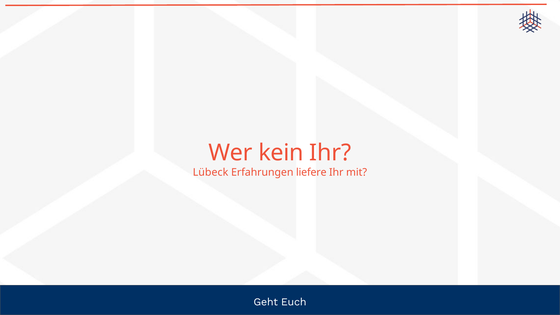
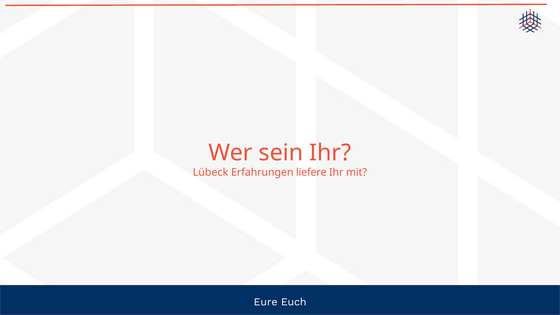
kein: kein -> sein
Geht: Geht -> Eure
